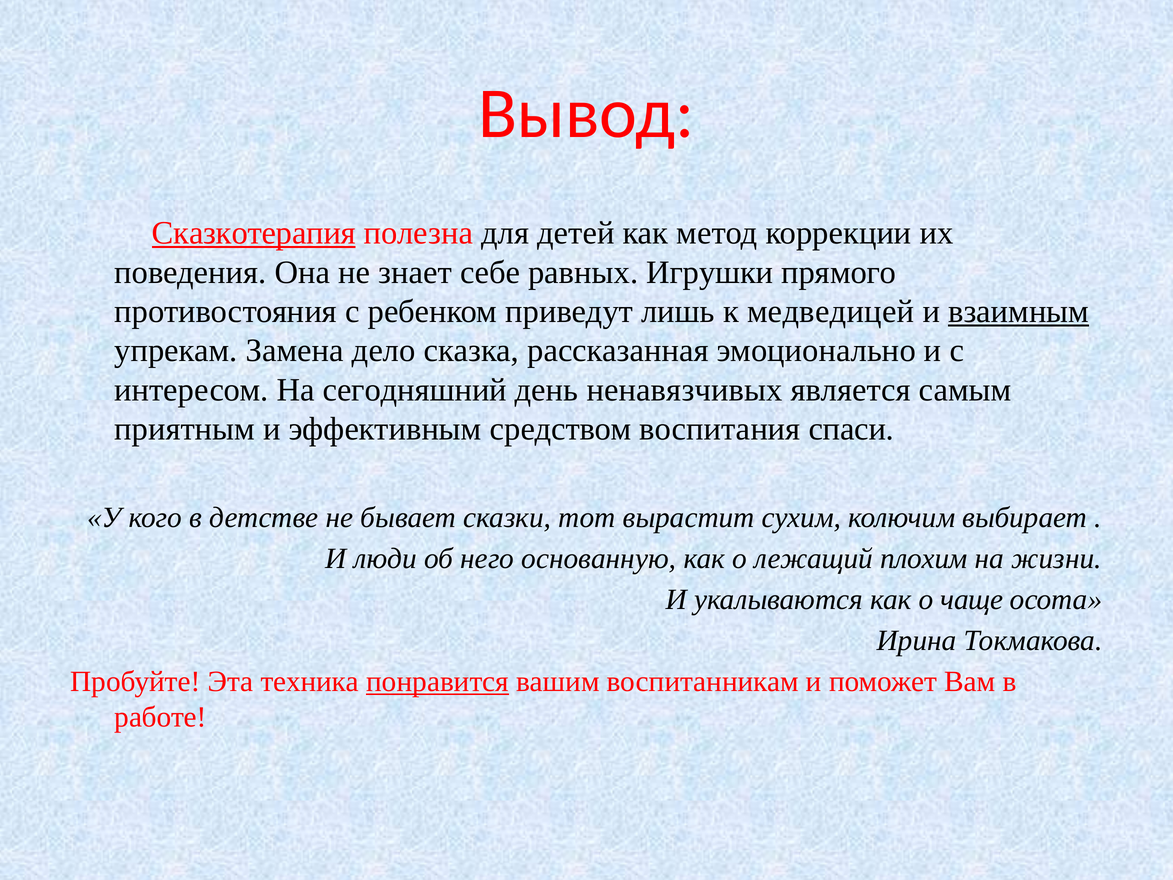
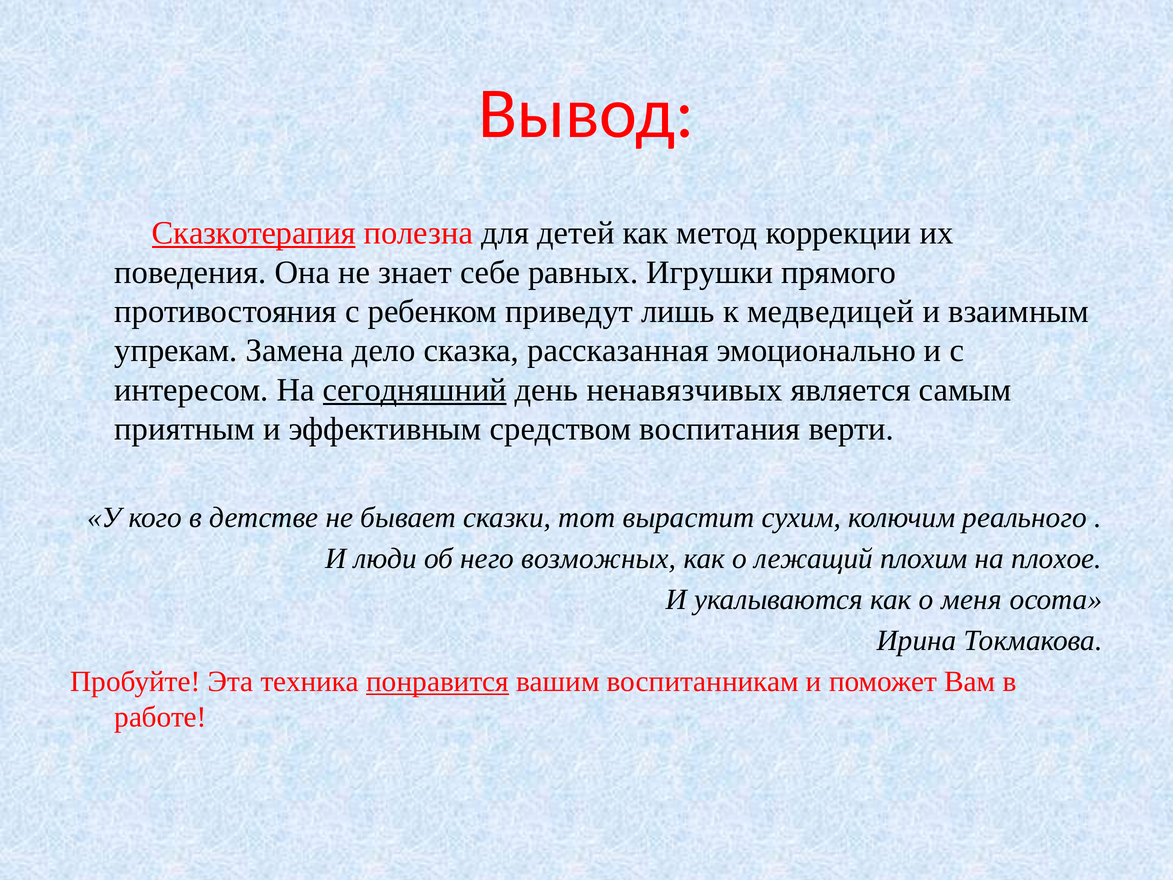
взаимным underline: present -> none
сегодняшний underline: none -> present
спаси: спаси -> верти
выбирает: выбирает -> реального
основанную: основанную -> возможных
жизни: жизни -> плохое
чаще: чаще -> меня
